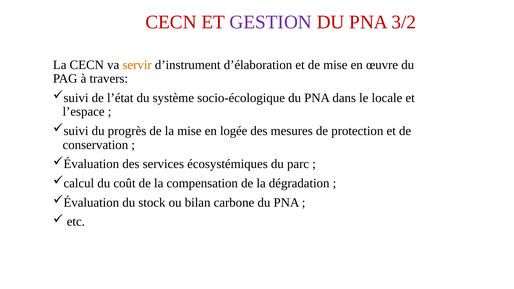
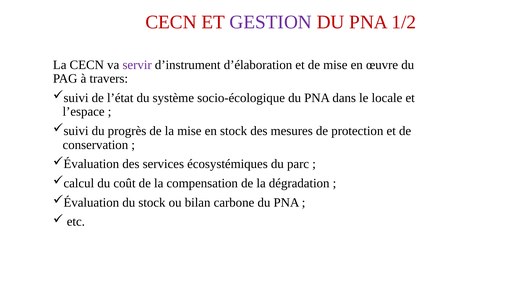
3/2: 3/2 -> 1/2
servir colour: orange -> purple
en logée: logée -> stock
